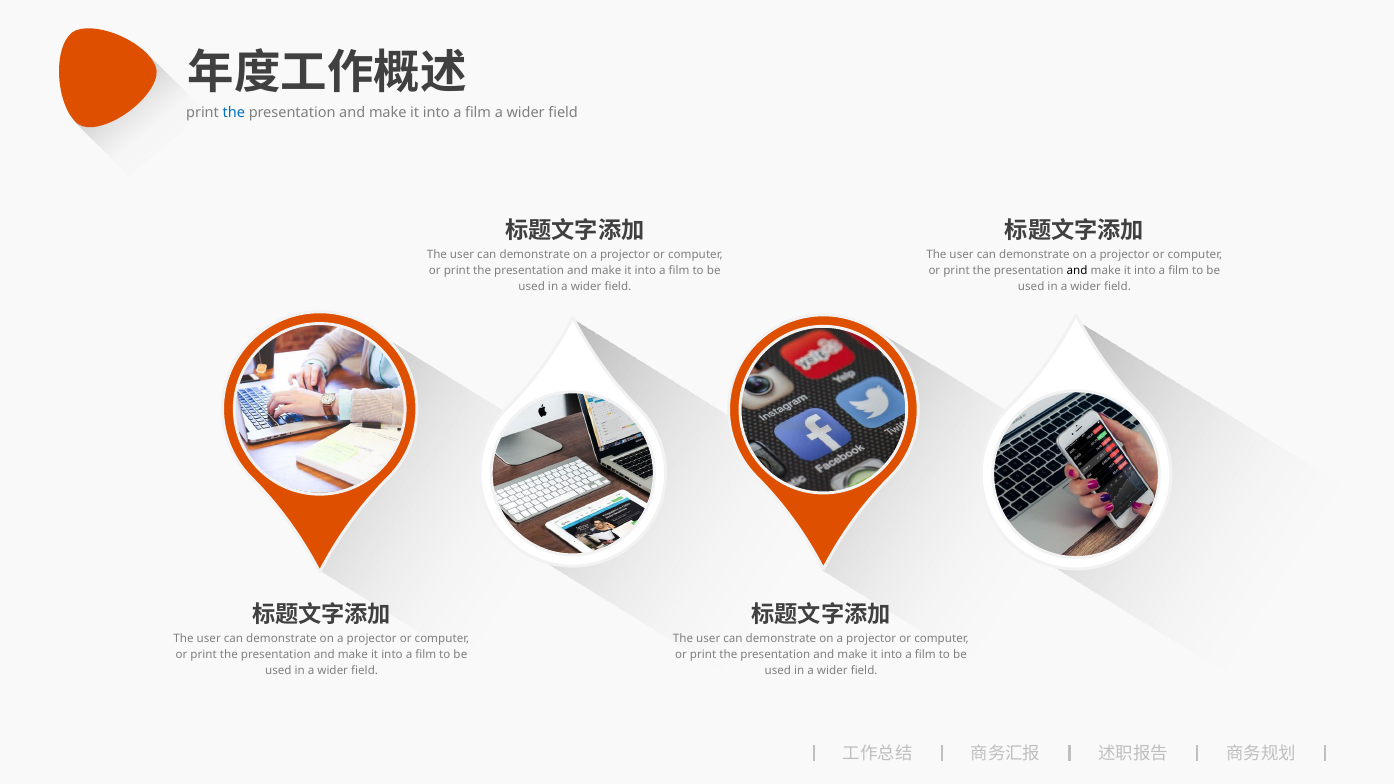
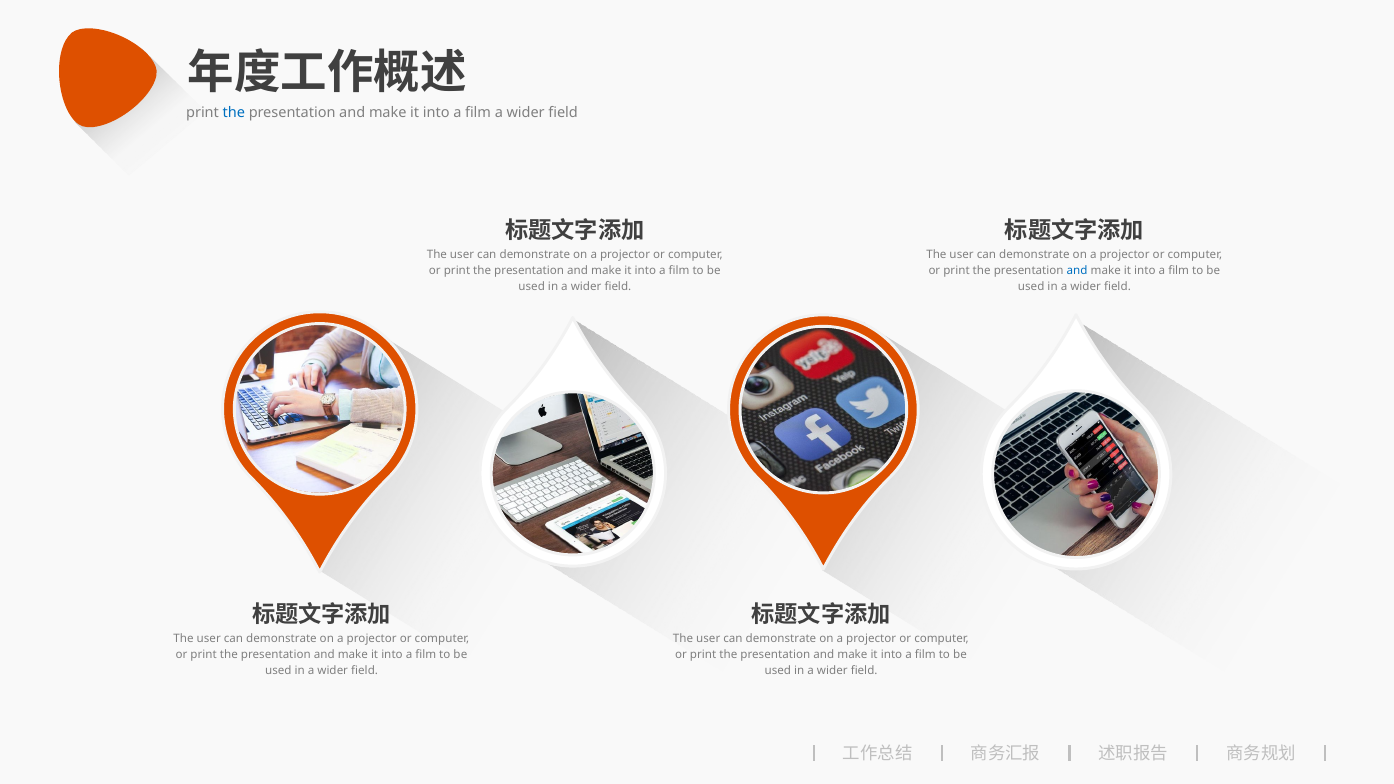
and at (1077, 271) colour: black -> blue
